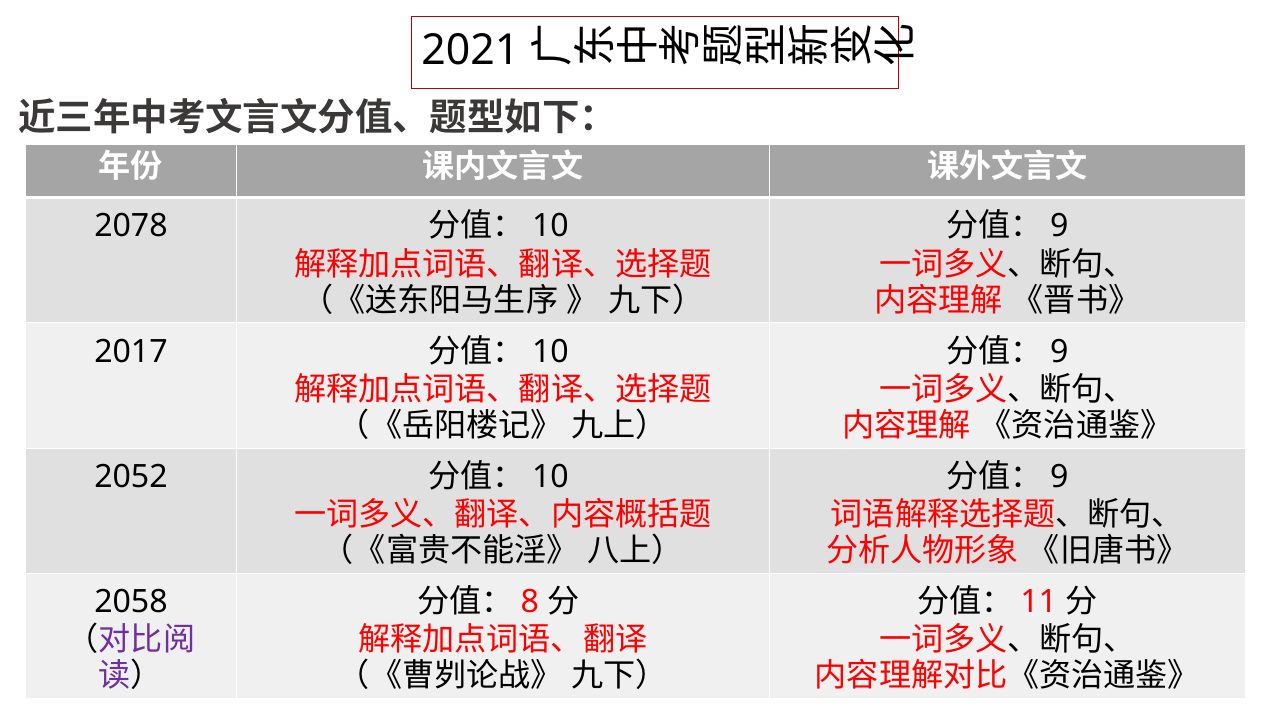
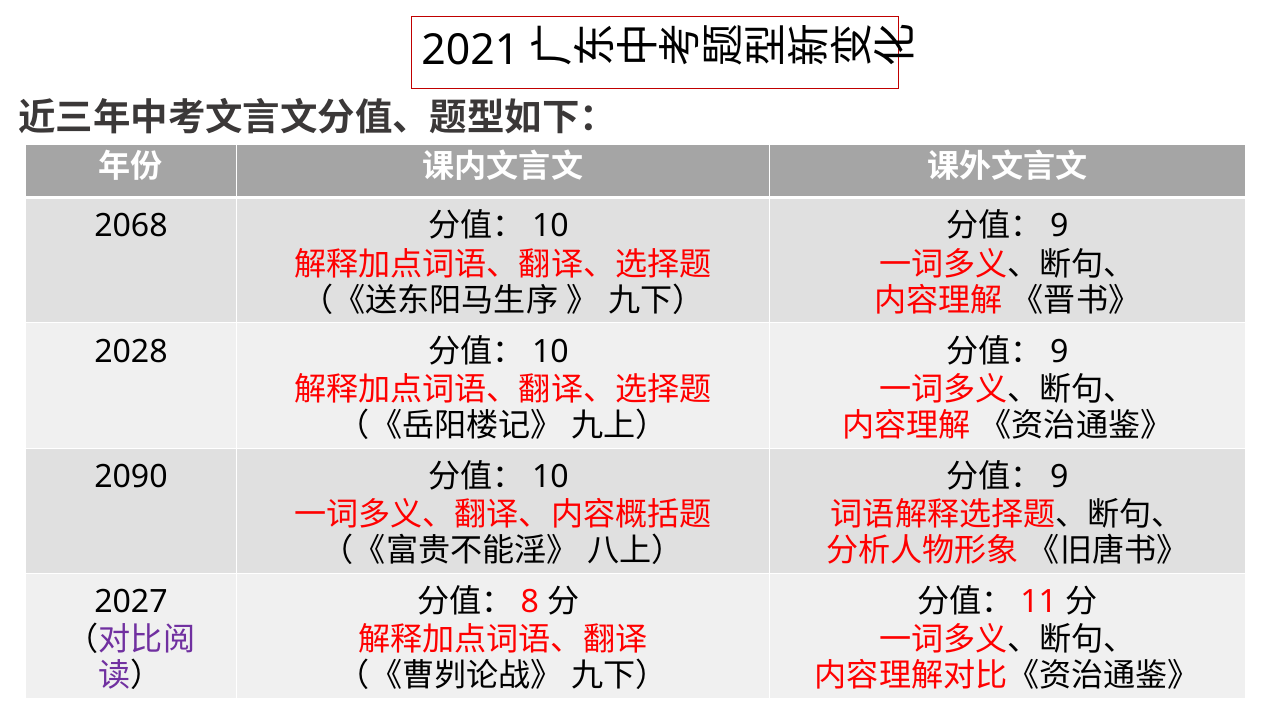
2078: 2078 -> 2068
2017: 2017 -> 2028
2052: 2052 -> 2090
2058: 2058 -> 2027
